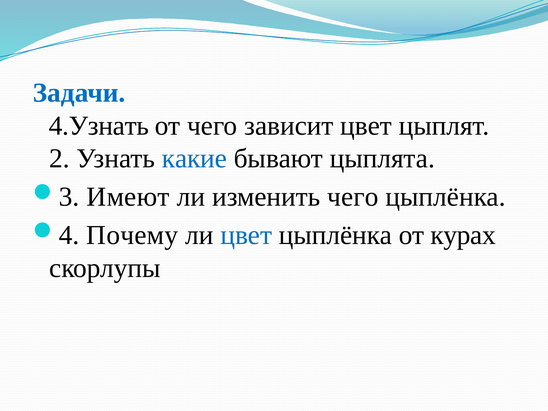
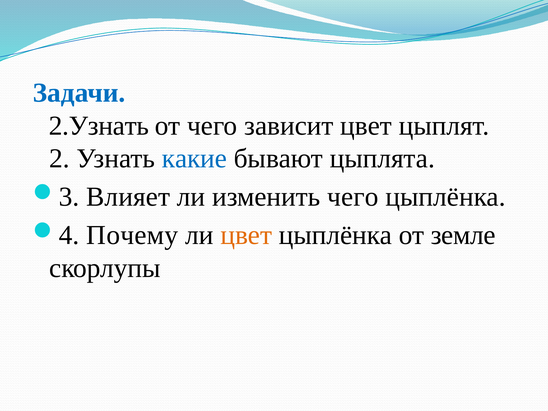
4.Узнать: 4.Узнать -> 2.Узнать
Имеют: Имеют -> Влияет
цвет at (246, 235) colour: blue -> orange
курах: курах -> земле
